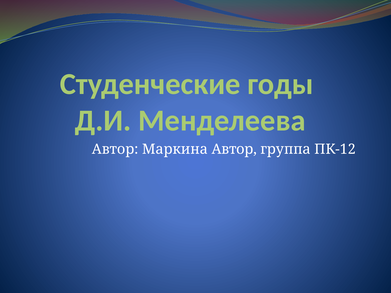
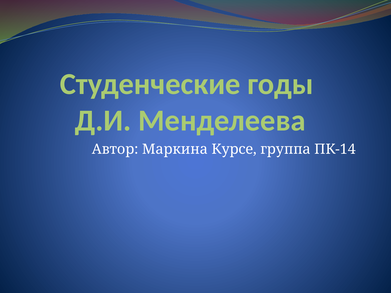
Маркина Автор: Автор -> Курсе
ПК-12: ПК-12 -> ПК-14
